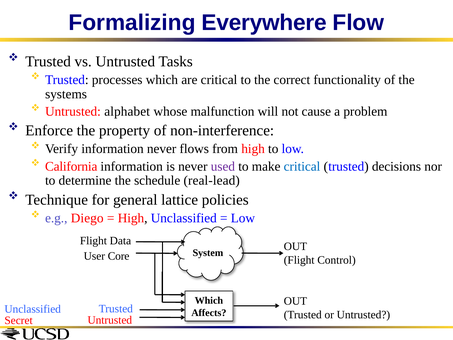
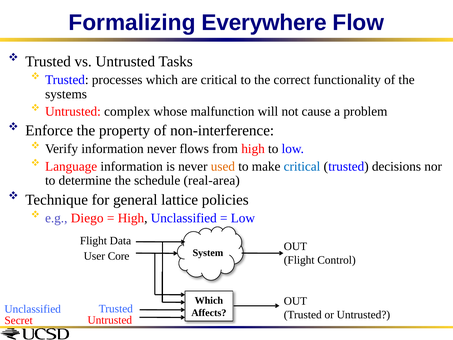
alphabet: alphabet -> complex
California: California -> Language
used colour: purple -> orange
real-lead: real-lead -> real-area
